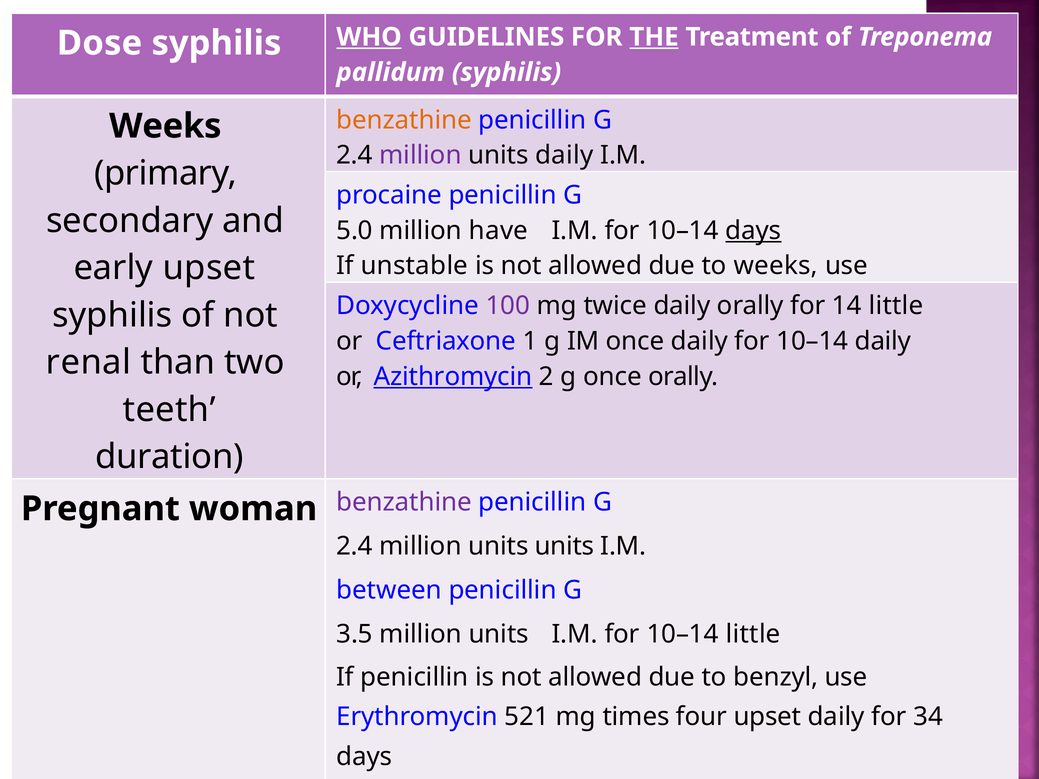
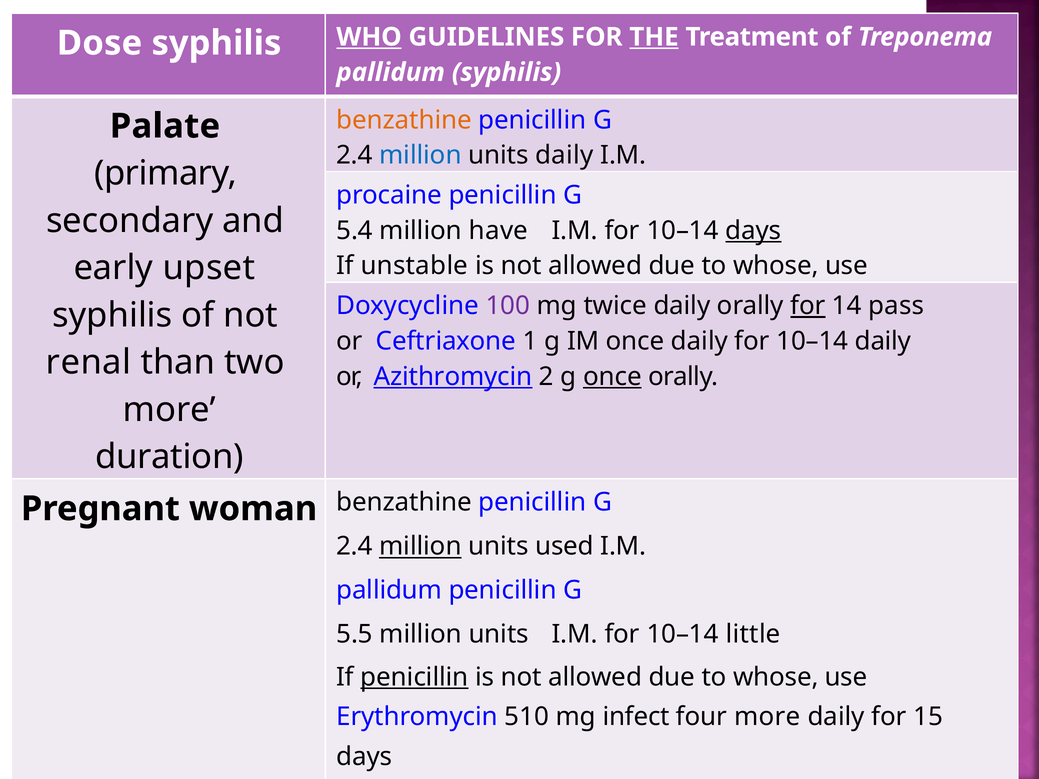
Weeks at (165, 126): Weeks -> Palate
million at (420, 155) colour: purple -> blue
5.0: 5.0 -> 5.4
weeks at (776, 266): weeks -> whose
for at (808, 306) underline: none -> present
14 little: little -> pass
once at (612, 377) underline: none -> present
teeth at (169, 410): teeth -> more
benzathine at (404, 503) colour: purple -> black
million at (420, 547) underline: none -> present
units units: units -> used
between at (389, 591): between -> pallidum
3.5: 3.5 -> 5.5
penicillin at (414, 677) underline: none -> present
benzyl at (776, 677): benzyl -> whose
521: 521 -> 510
times: times -> infect
four upset: upset -> more
34: 34 -> 15
